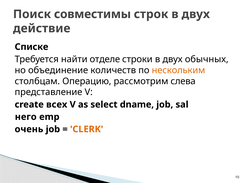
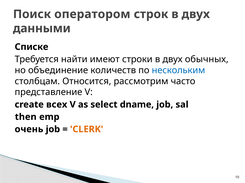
совместимы: совместимы -> оператором
действие: действие -> данными
отделе: отделе -> имеют
нескольким colour: orange -> blue
Операцию: Операцию -> Относится
слева: слева -> часто
него: него -> then
